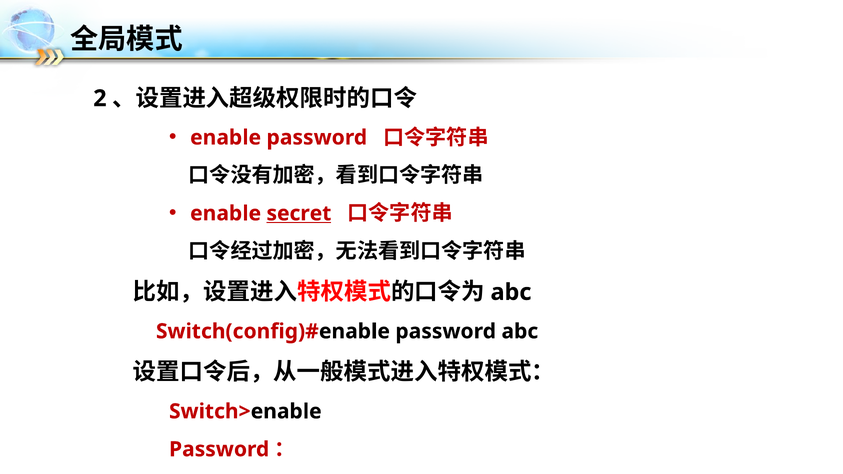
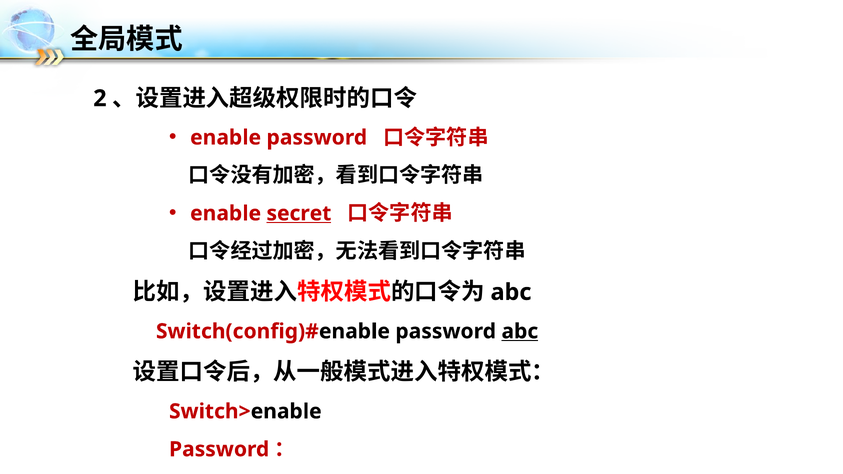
abc at (520, 332) underline: none -> present
